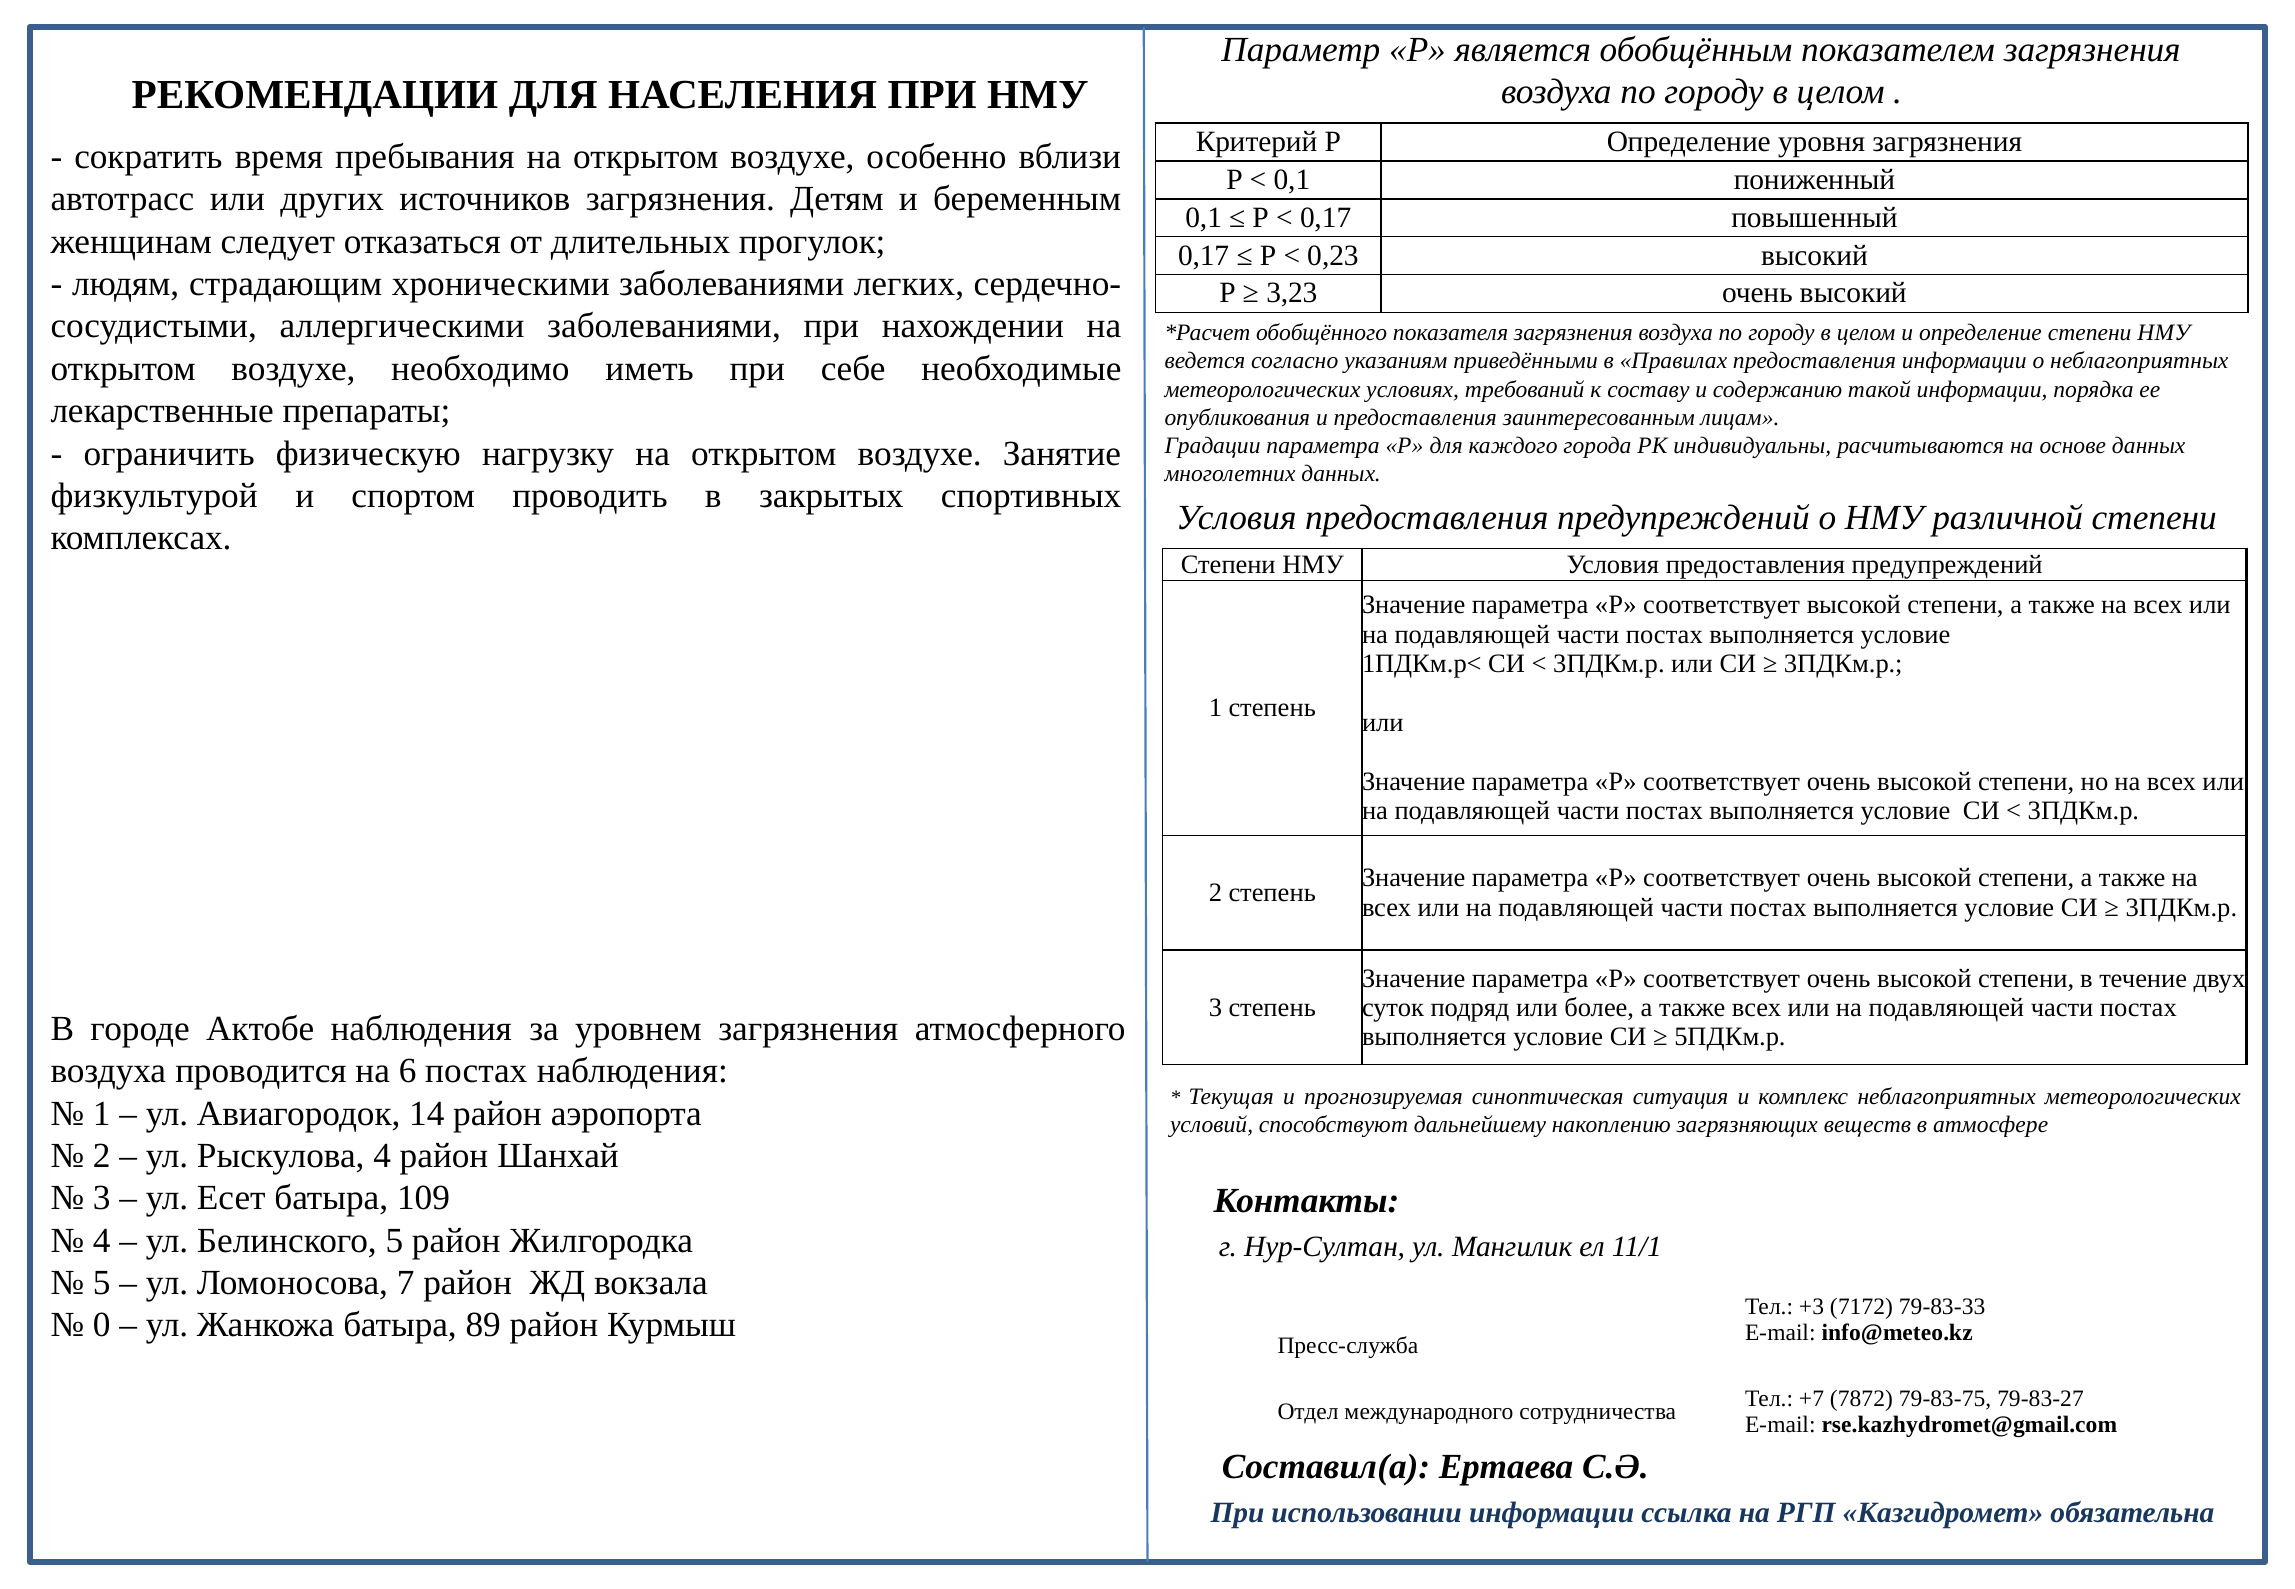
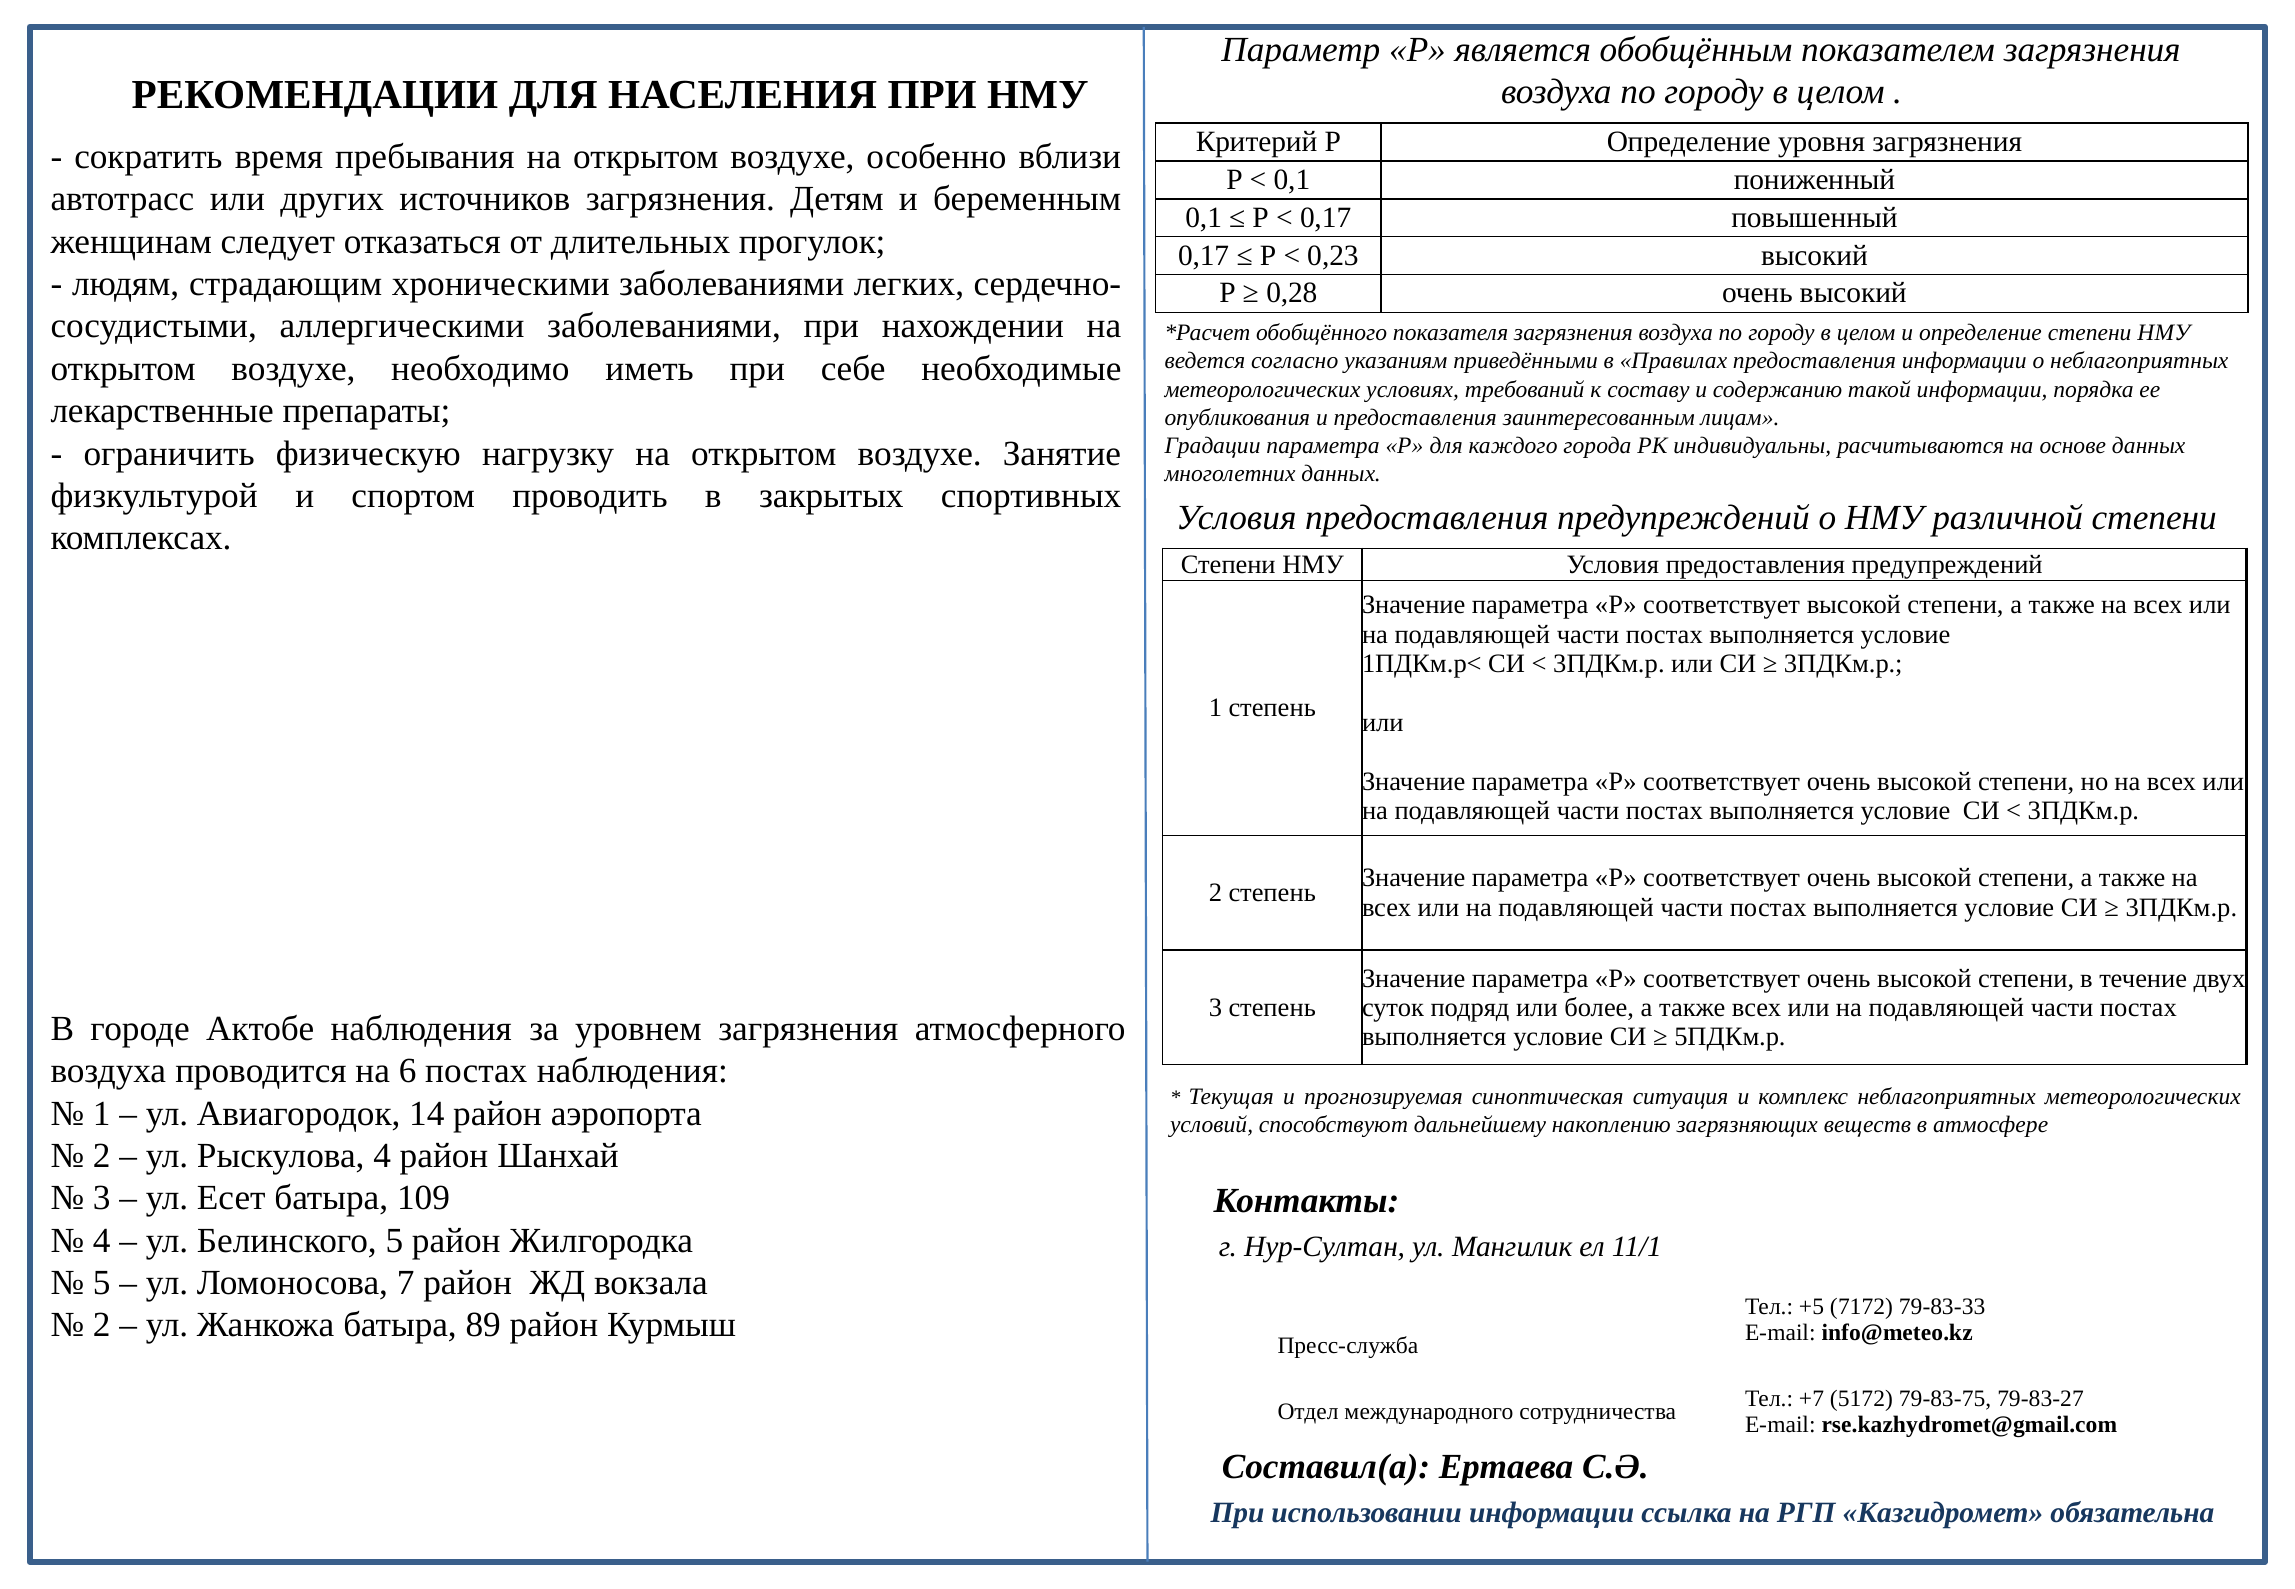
3,23: 3,23 -> 0,28
+3: +3 -> +5
0 at (102, 1325): 0 -> 2
7872: 7872 -> 5172
